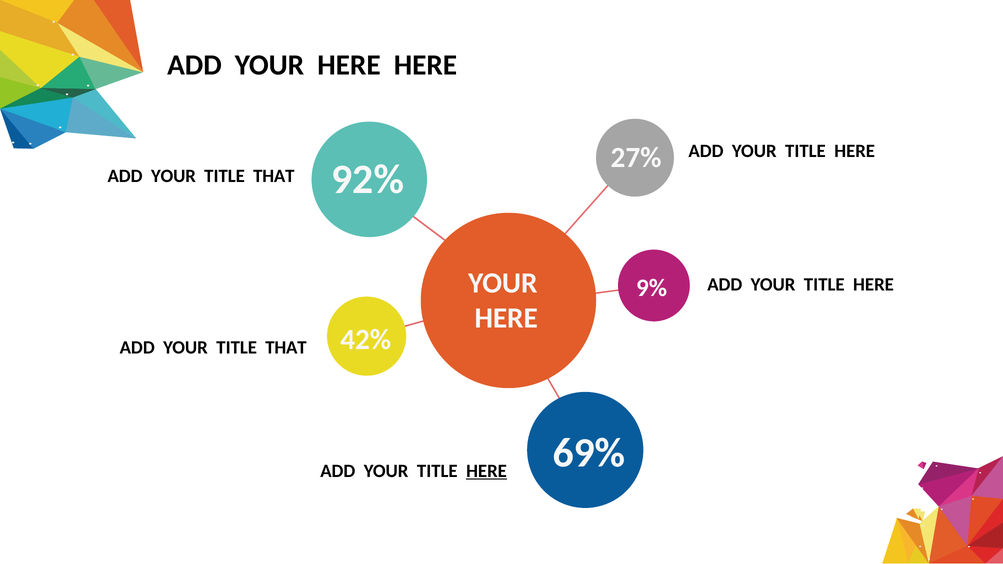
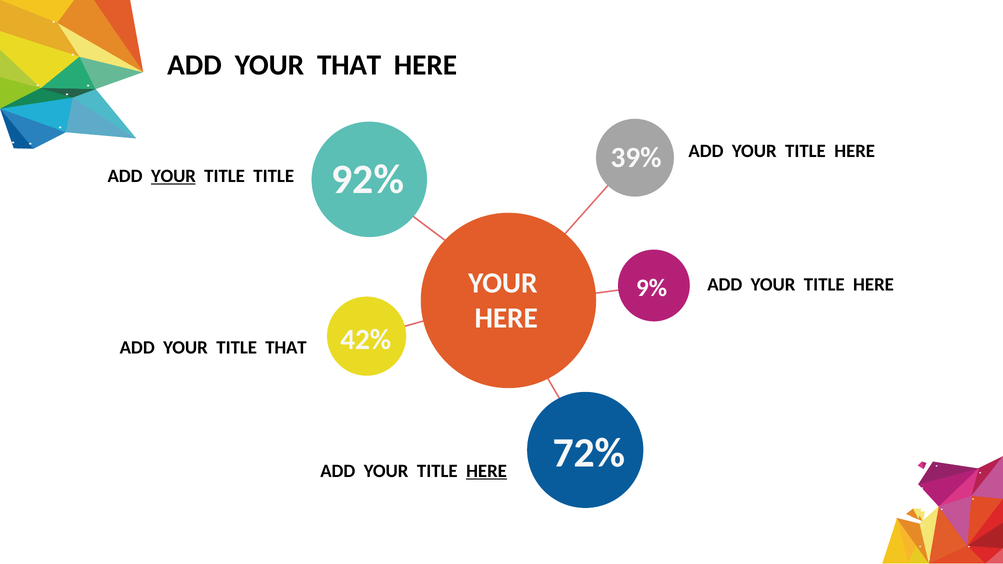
ADD YOUR HERE: HERE -> THAT
27%: 27% -> 39%
YOUR at (173, 176) underline: none -> present
THAT at (274, 176): THAT -> TITLE
69%: 69% -> 72%
